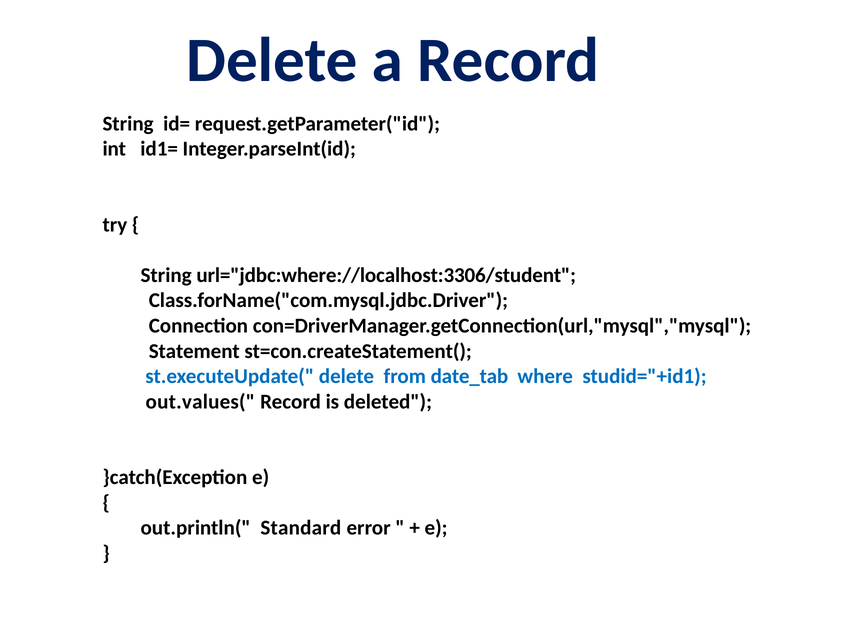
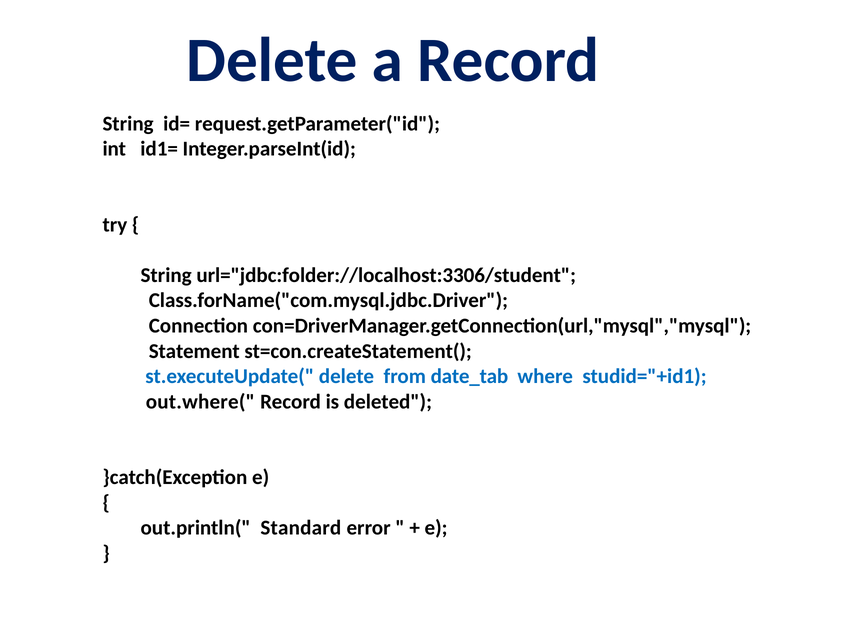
url="jdbc:where://localhost:3306/student: url="jdbc:where://localhost:3306/student -> url="jdbc:folder://localhost:3306/student
out.values(: out.values( -> out.where(
